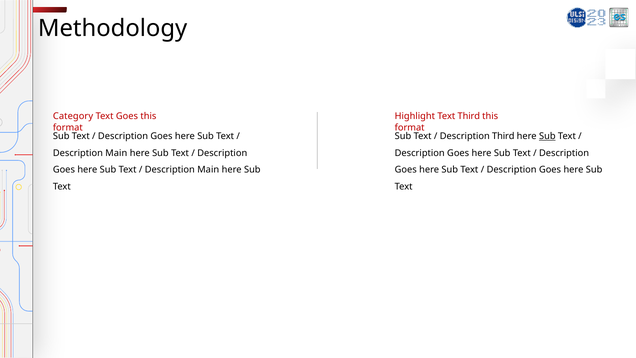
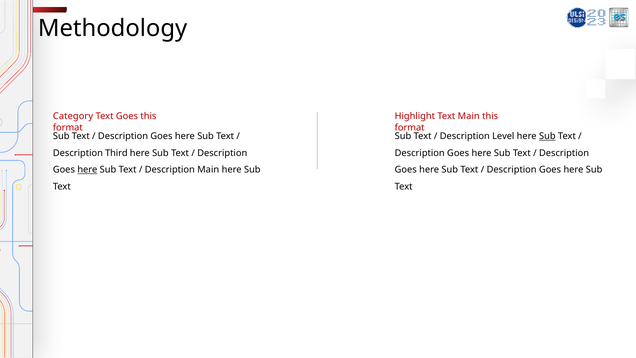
Text Third: Third -> Main
Description Third: Third -> Level
Main at (116, 153): Main -> Third
here at (87, 170) underline: none -> present
